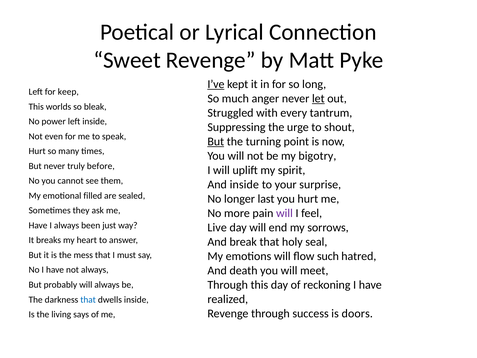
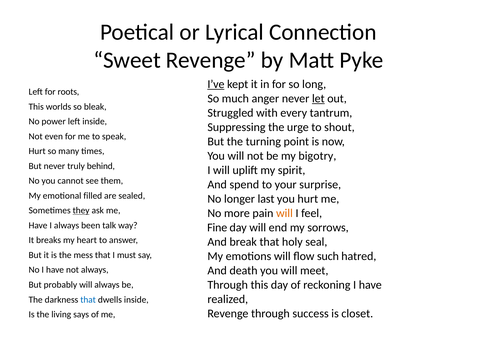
keep: keep -> roots
But at (216, 142) underline: present -> none
before: before -> behind
And inside: inside -> spend
they underline: none -> present
will at (284, 213) colour: purple -> orange
just: just -> talk
Live: Live -> Fine
doors: doors -> closet
